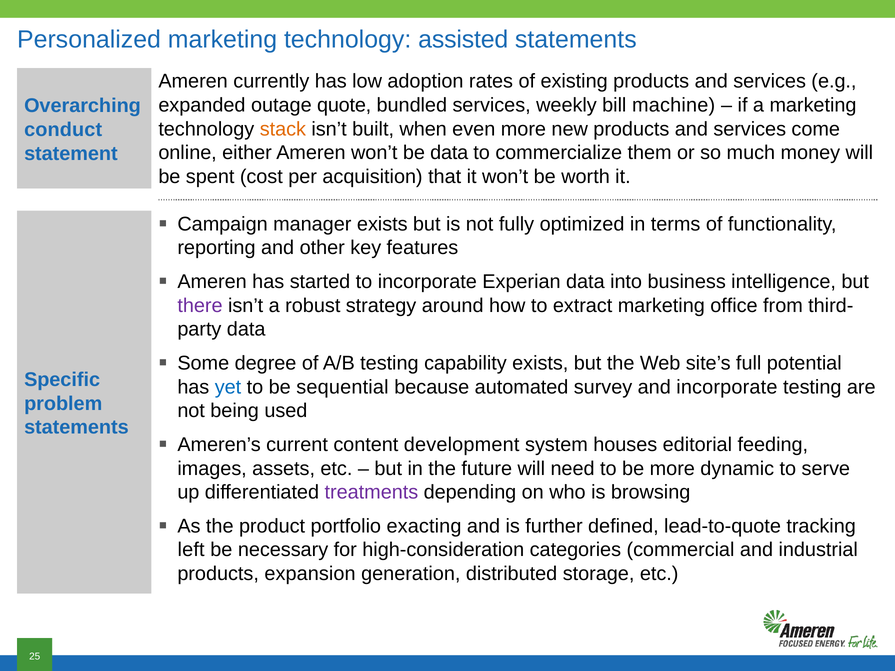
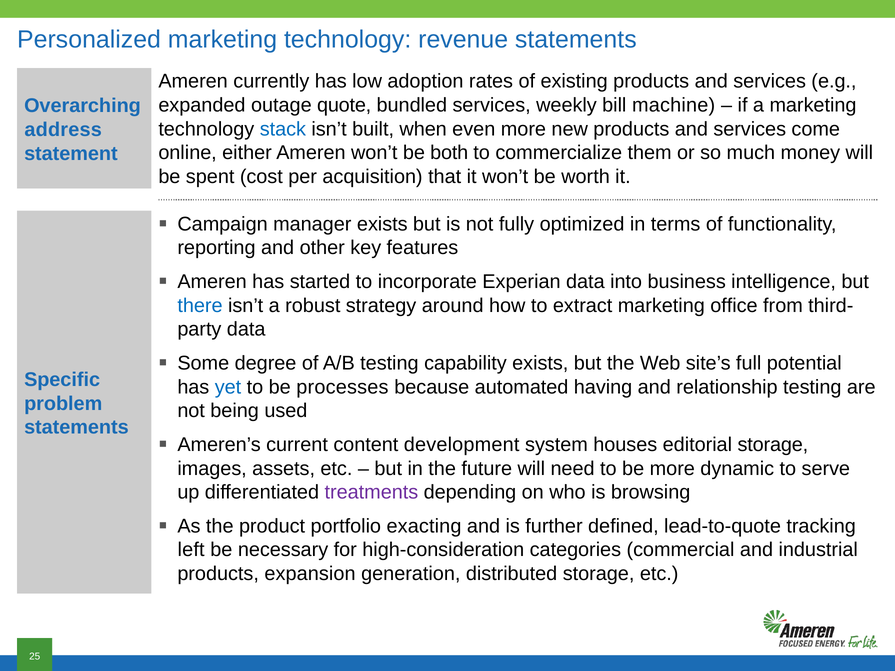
assisted: assisted -> revenue
stack colour: orange -> blue
conduct: conduct -> address
be data: data -> both
there colour: purple -> blue
sequential: sequential -> processes
survey: survey -> having
and incorporate: incorporate -> relationship
editorial feeding: feeding -> storage
